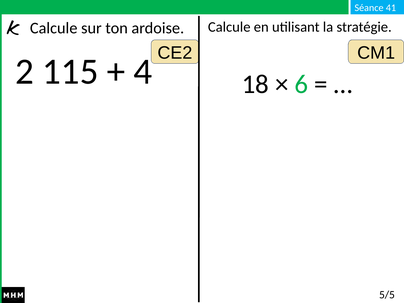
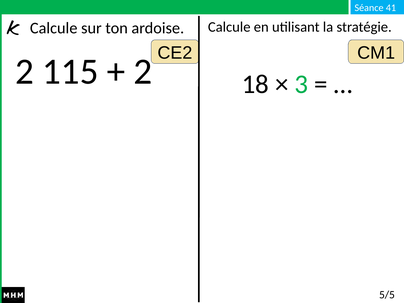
4 at (143, 71): 4 -> 2
6: 6 -> 3
